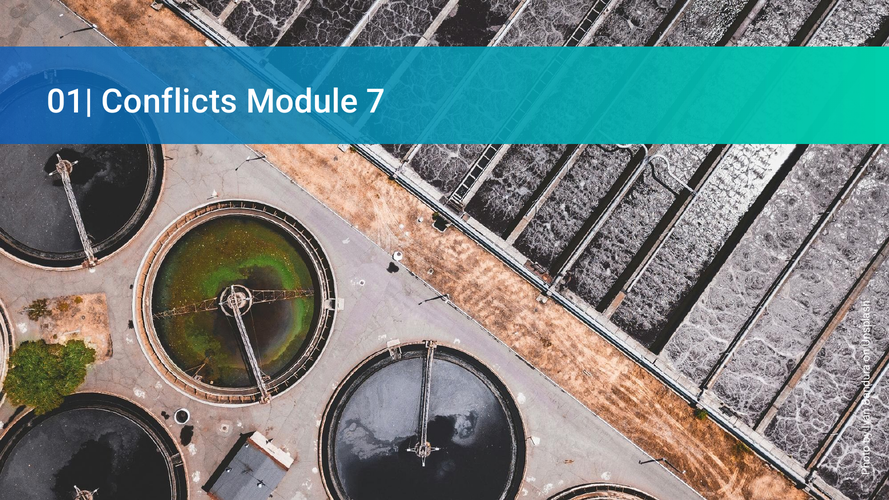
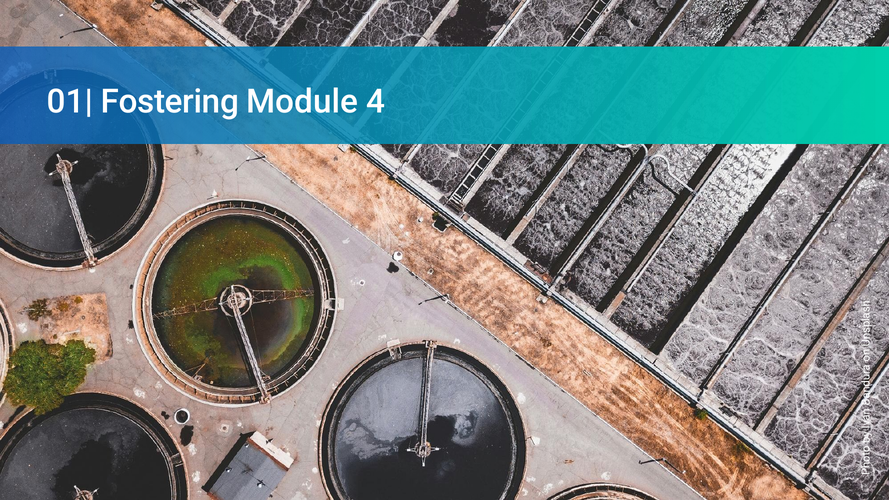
Conflicts: Conflicts -> Fostering
7: 7 -> 4
